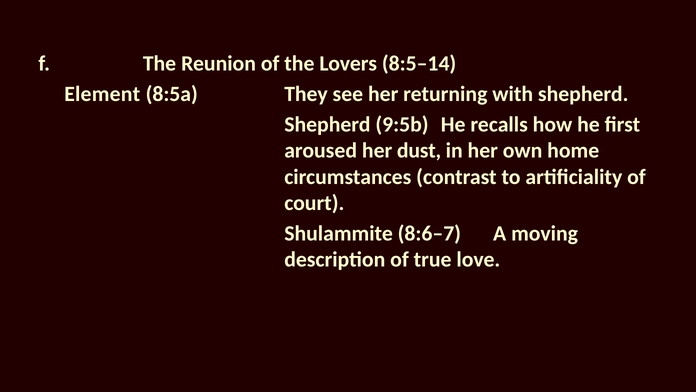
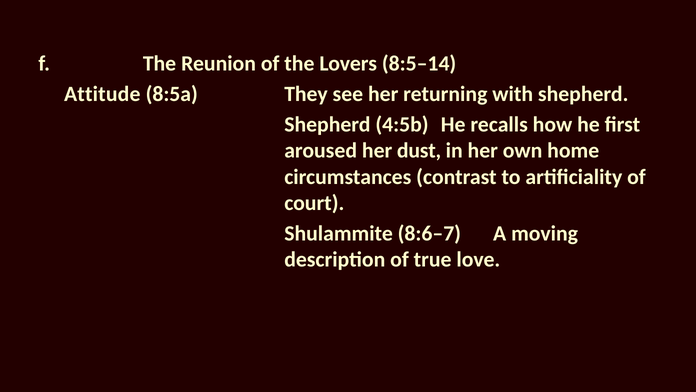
Element: Element -> Attitude
9:5b: 9:5b -> 4:5b
